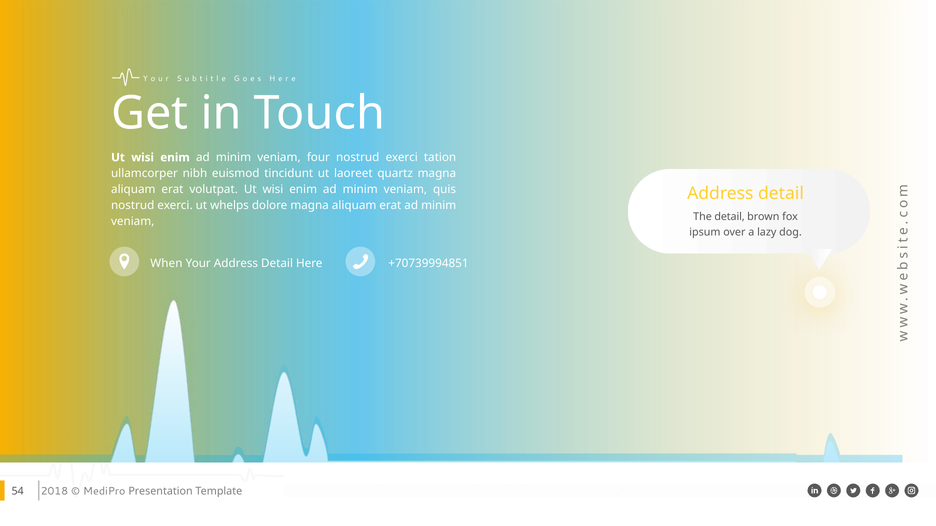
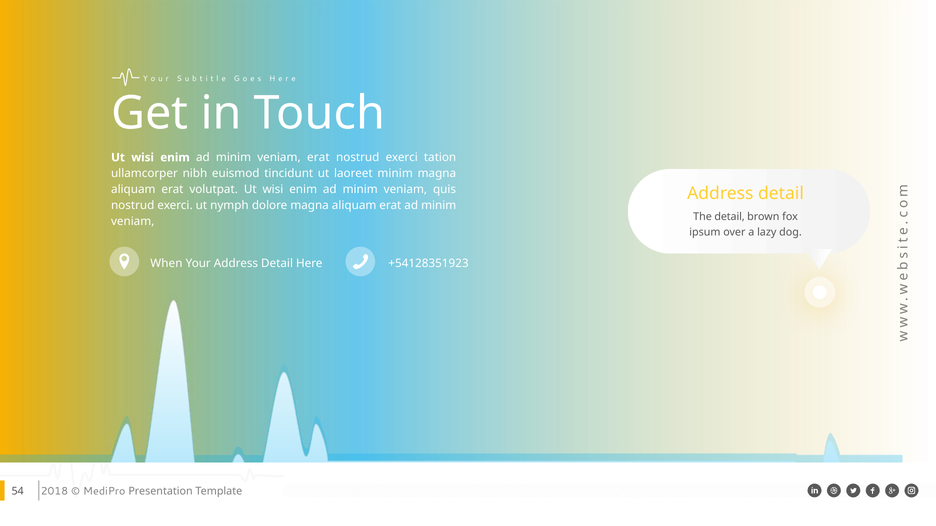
veniam four: four -> erat
laoreet quartz: quartz -> minim
whelps: whelps -> nymph
+70739994851: +70739994851 -> +54128351923
